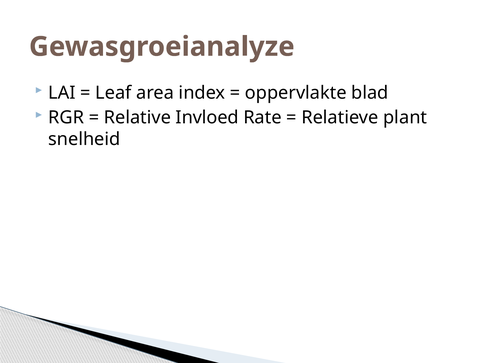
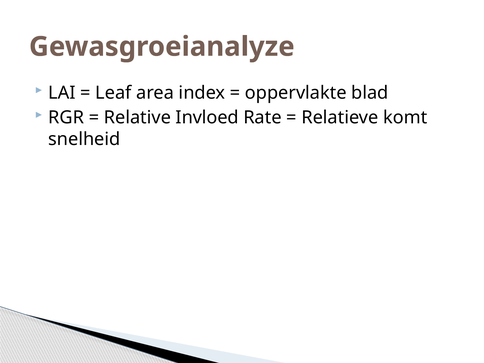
plant: plant -> komt
